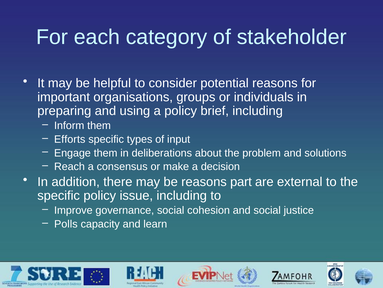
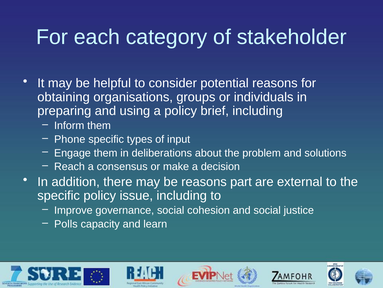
important: important -> obtaining
Efforts: Efforts -> Phone
